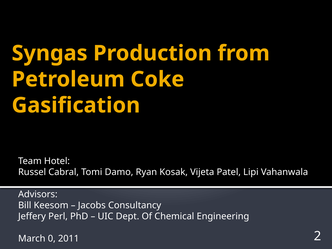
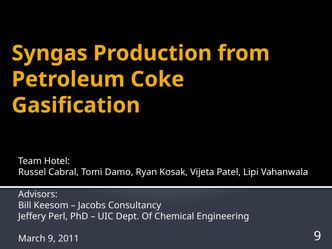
March 0: 0 -> 9
2011 2: 2 -> 9
